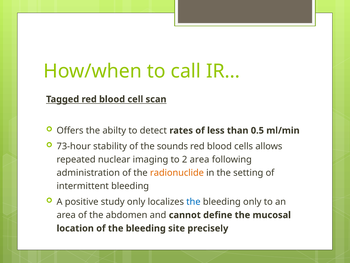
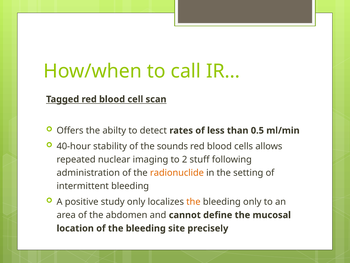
73-hour: 73-hour -> 40-hour
2 area: area -> stuff
the at (193, 201) colour: blue -> orange
